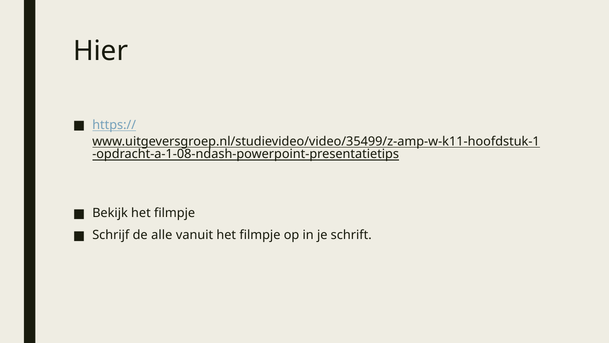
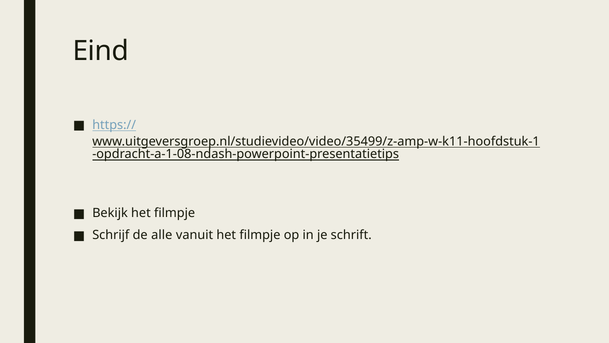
Hier: Hier -> Eind
